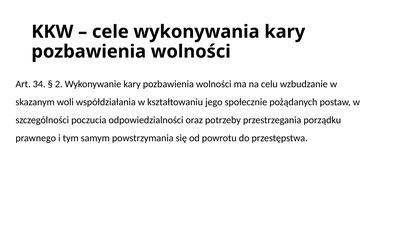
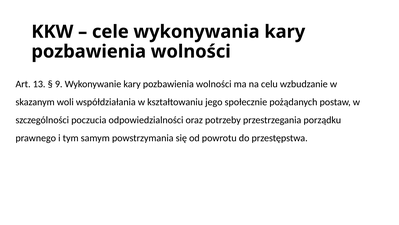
34: 34 -> 13
2: 2 -> 9
